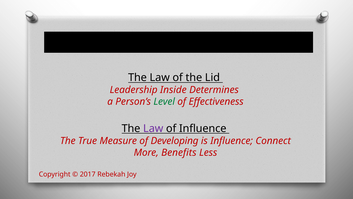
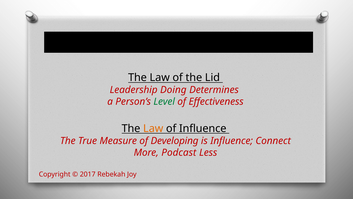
Inside: Inside -> Doing
Law at (153, 128) colour: purple -> orange
Benefits: Benefits -> Podcast
